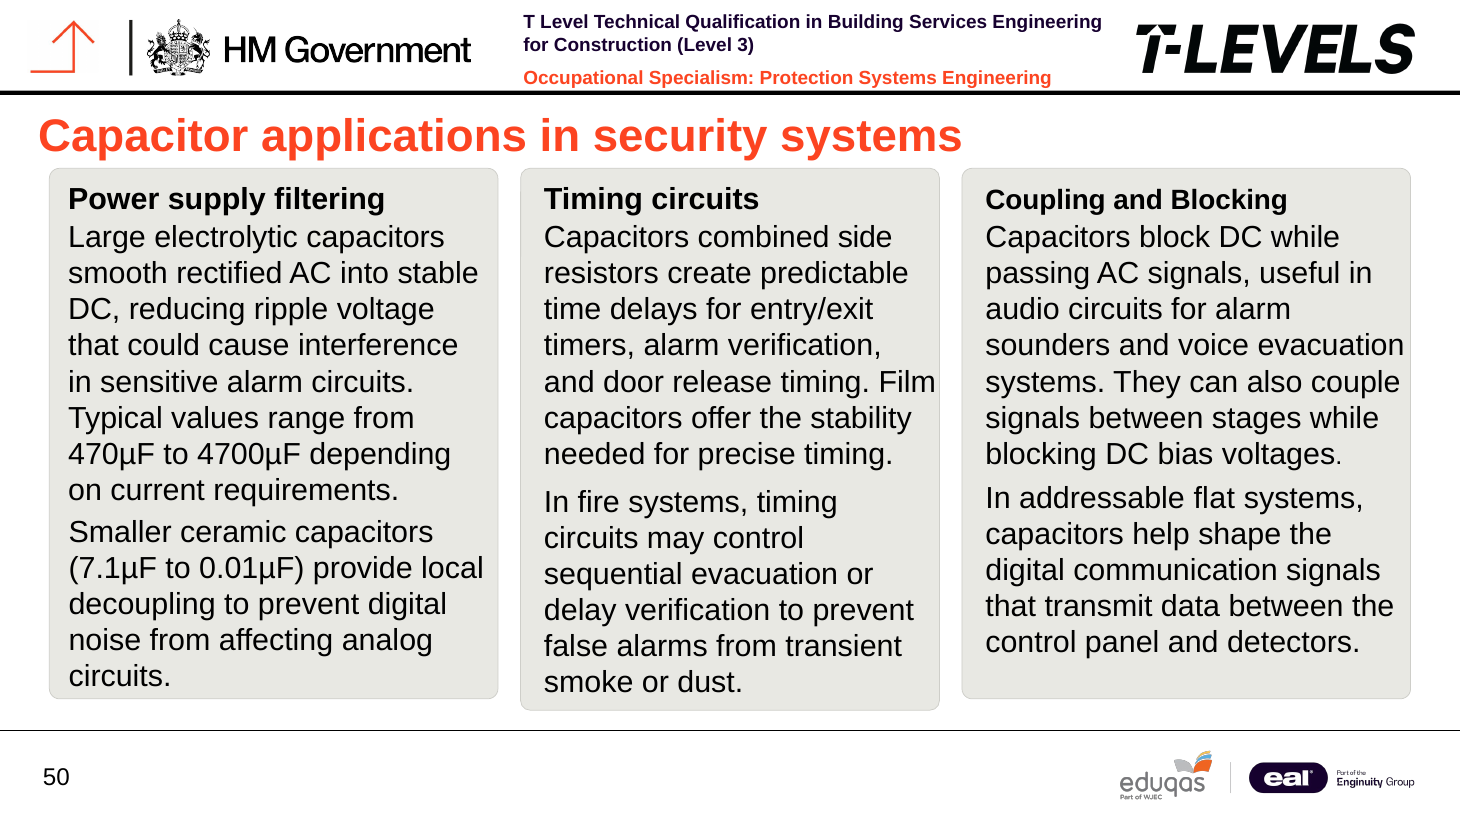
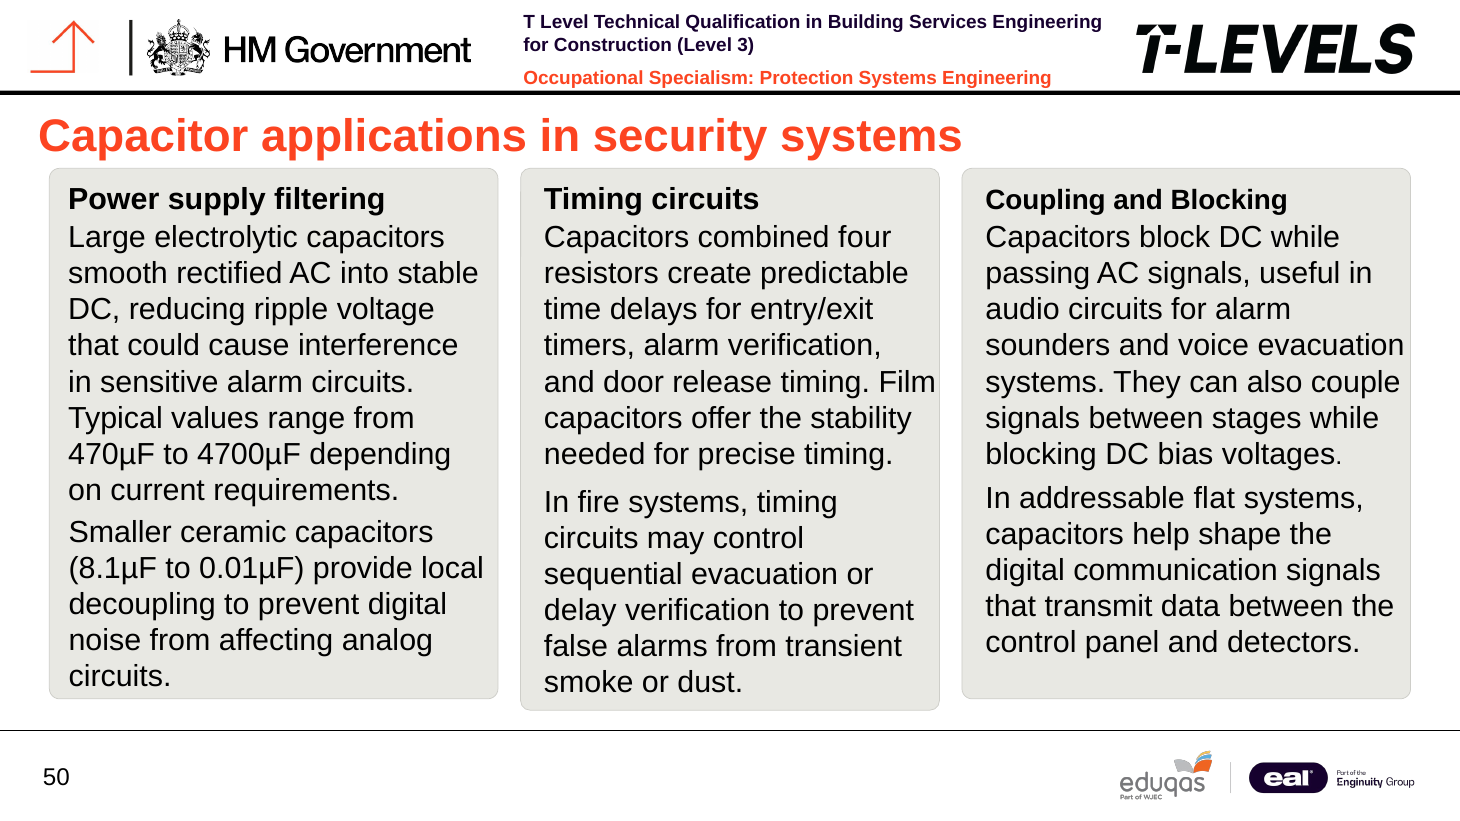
side: side -> four
7.1µF: 7.1µF -> 8.1µF
